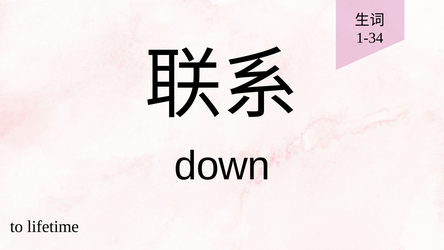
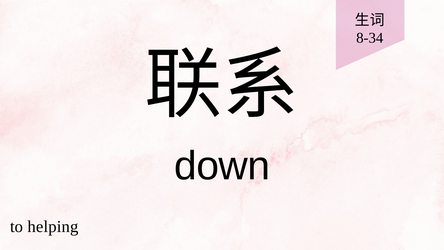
1-34: 1-34 -> 8-34
lifetime: lifetime -> helping
